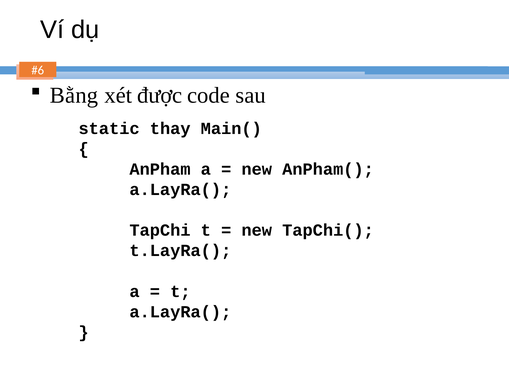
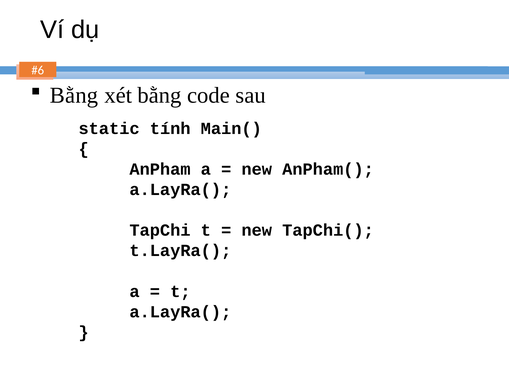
xét được: được -> bằng
thay: thay -> tính
